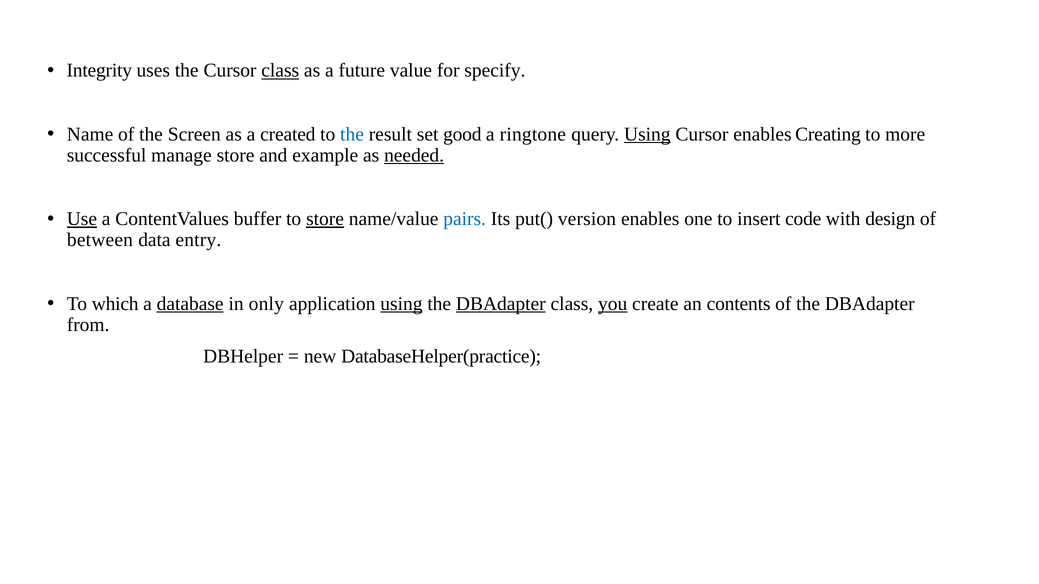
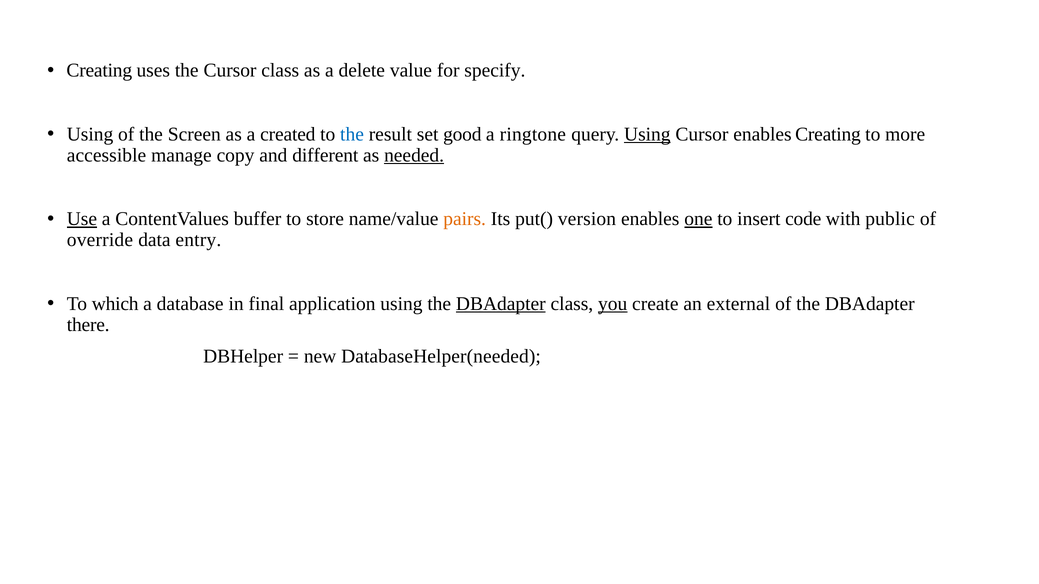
Integrity at (99, 71): Integrity -> Creating
class at (280, 71) underline: present -> none
future: future -> delete
Name at (90, 134): Name -> Using
successful: successful -> accessible
manage store: store -> copy
example: example -> different
store at (325, 219) underline: present -> none
pairs colour: blue -> orange
one underline: none -> present
design: design -> public
between: between -> override
database underline: present -> none
only: only -> final
using at (401, 304) underline: present -> none
contents: contents -> external
from: from -> there
DatabaseHelper(practice: DatabaseHelper(practice -> DatabaseHelper(needed
